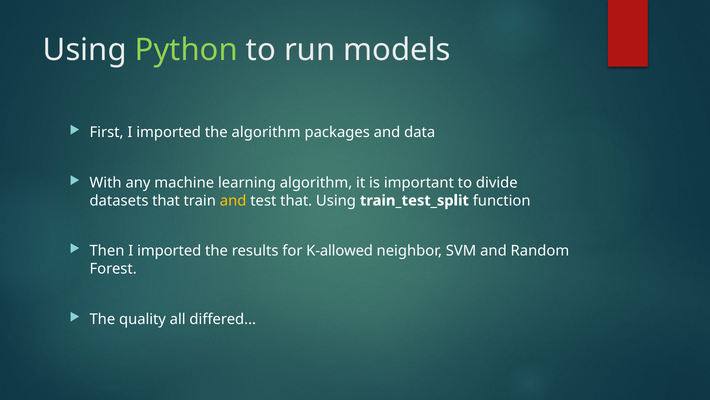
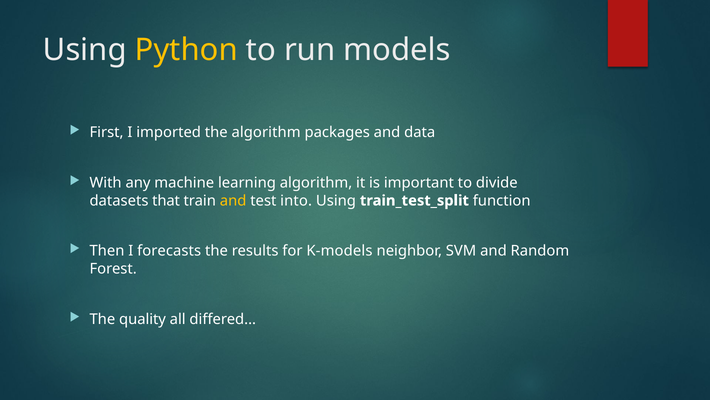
Python colour: light green -> yellow
test that: that -> into
Then I imported: imported -> forecasts
K-allowed: K-allowed -> K-models
